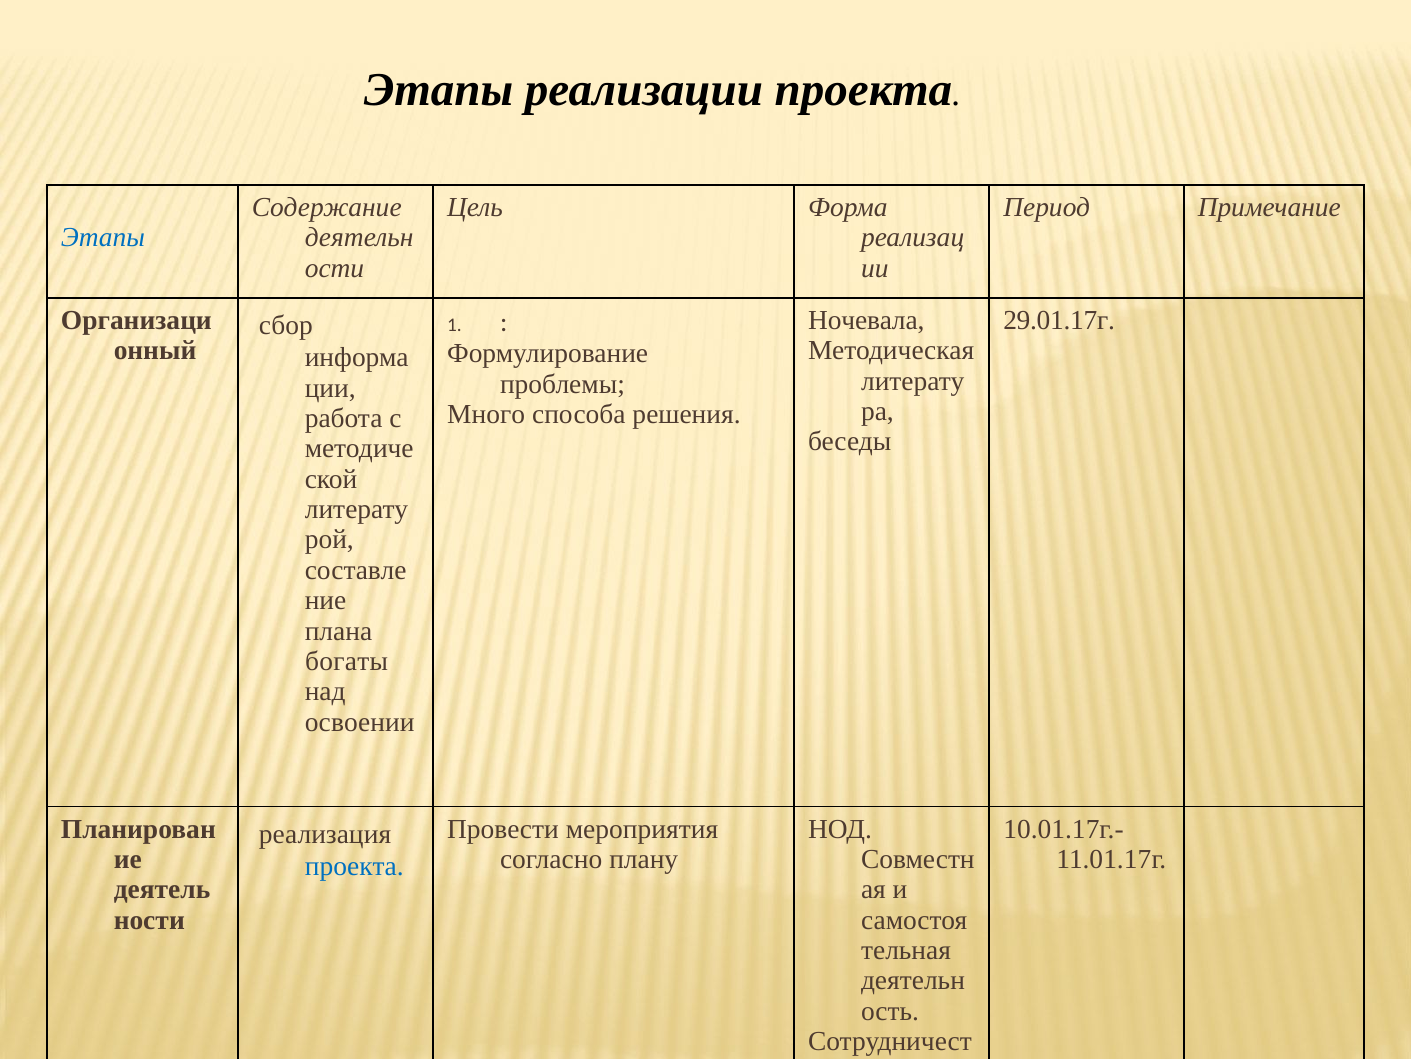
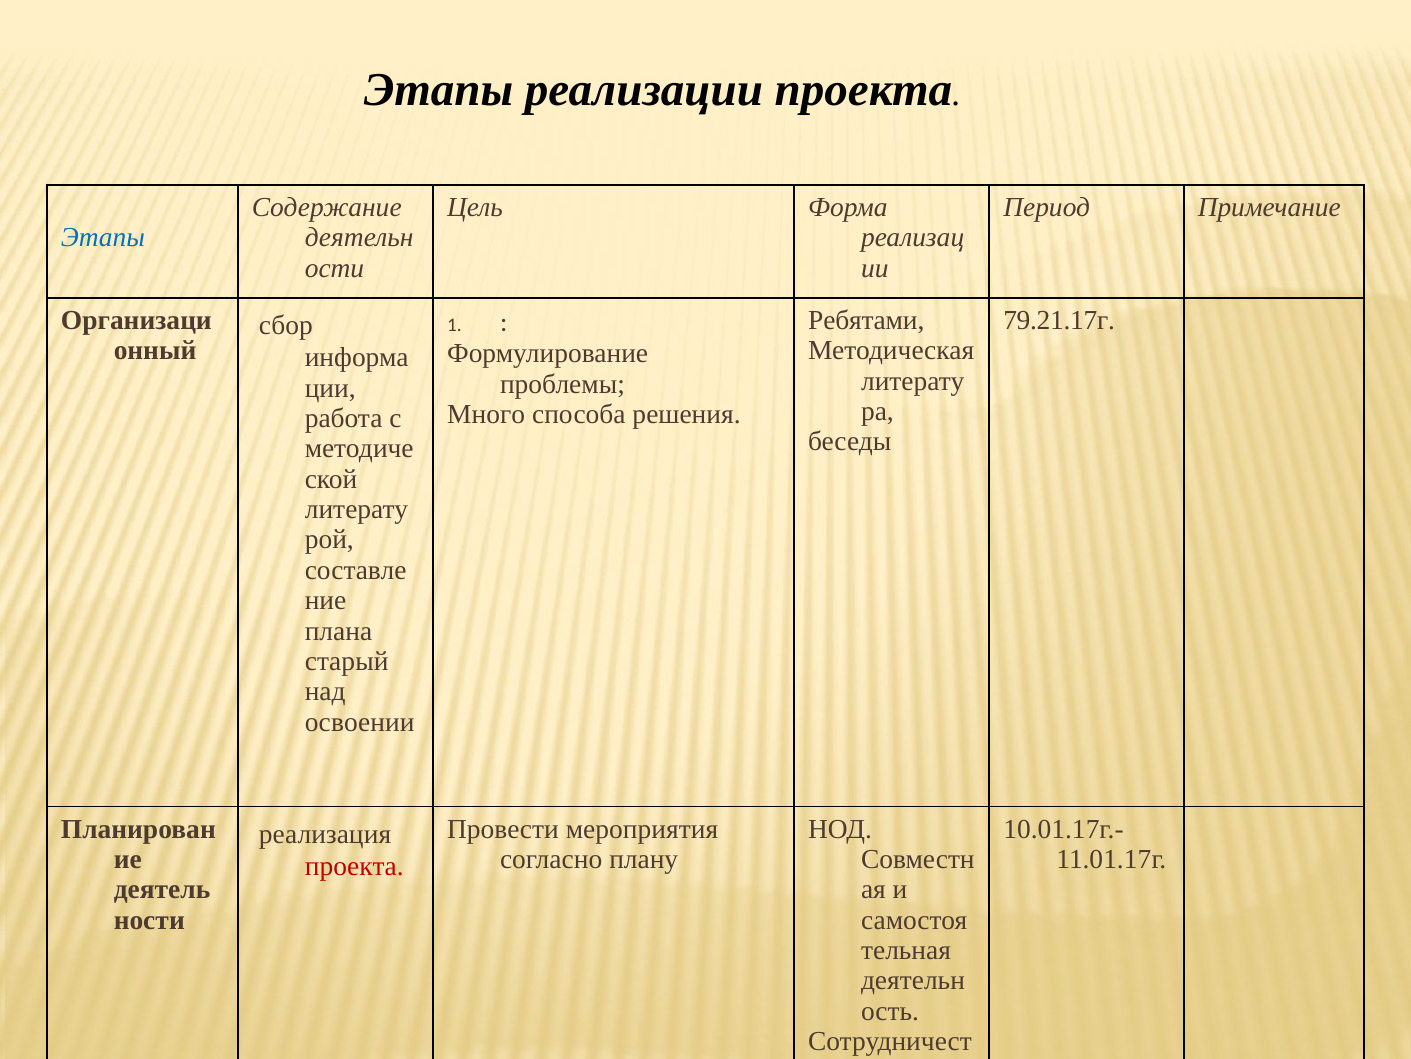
Ночевала: Ночевала -> Ребятами
29.01.17г: 29.01.17г -> 79.21.17г
богаты: богаты -> старый
проекта at (354, 866) colour: blue -> red
